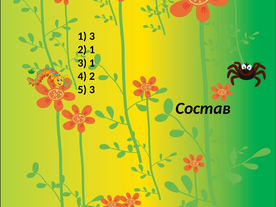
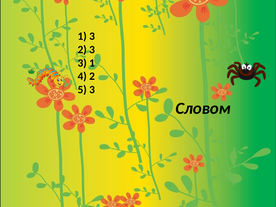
2 1: 1 -> 3
Состав: Состав -> Словом
